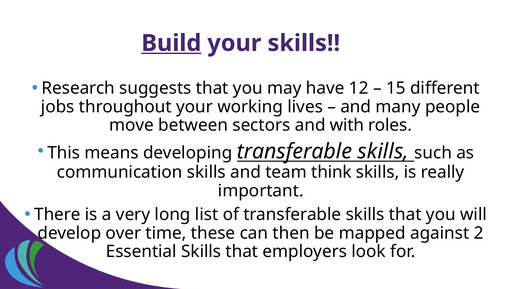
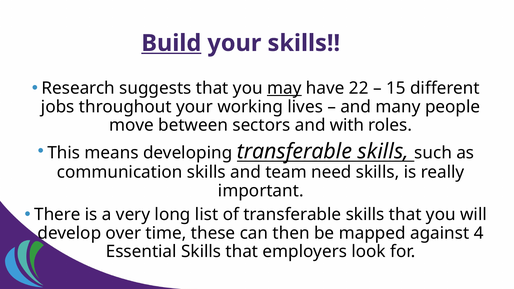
may underline: none -> present
12: 12 -> 22
think: think -> need
2: 2 -> 4
